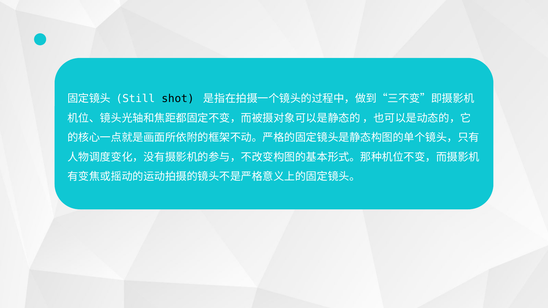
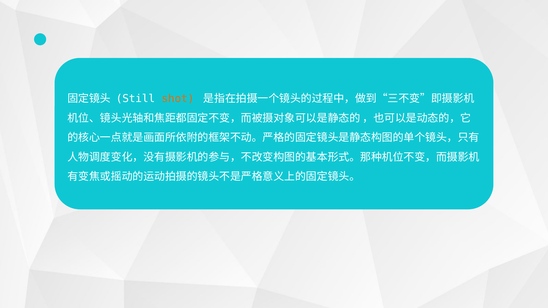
shot colour: black -> orange
